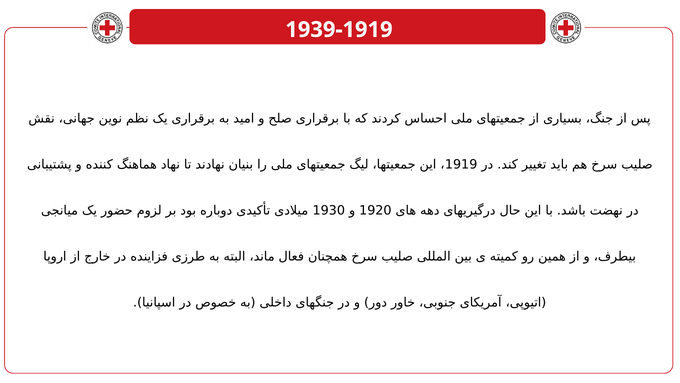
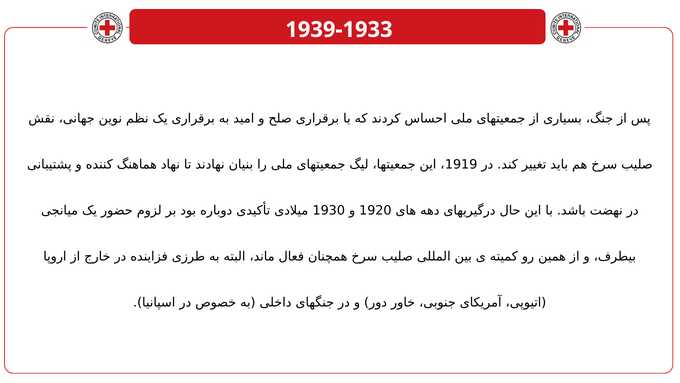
1939-1919: 1939-1919 -> 1939-1933
